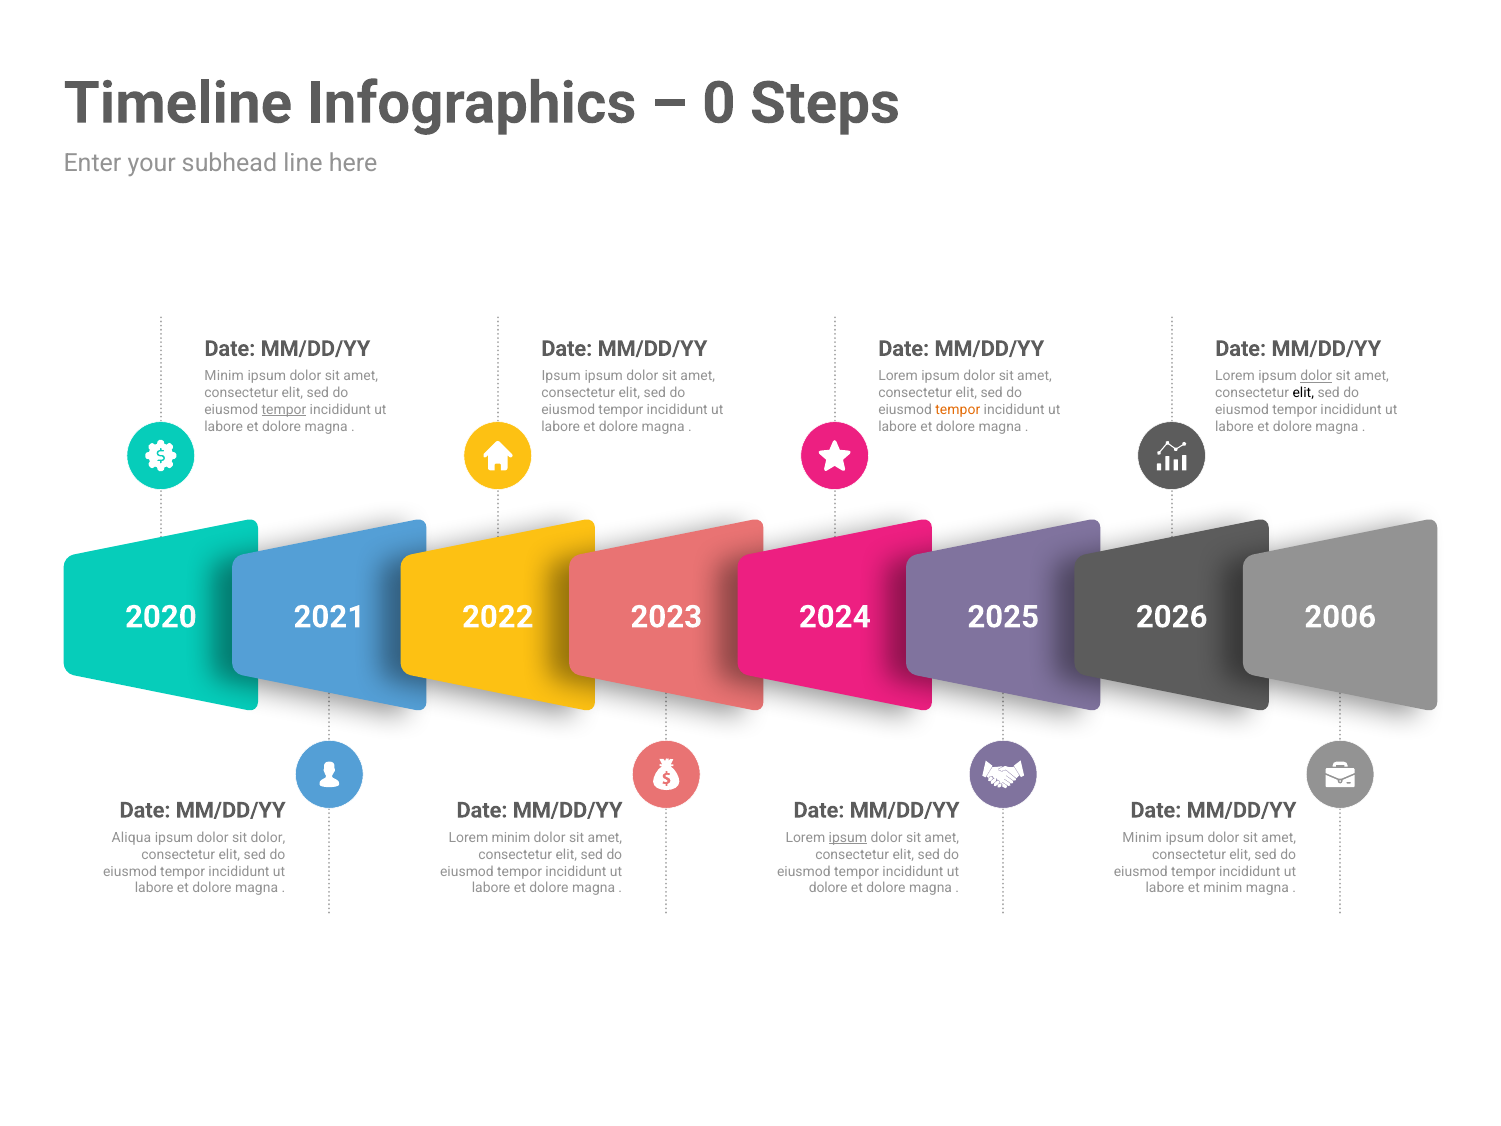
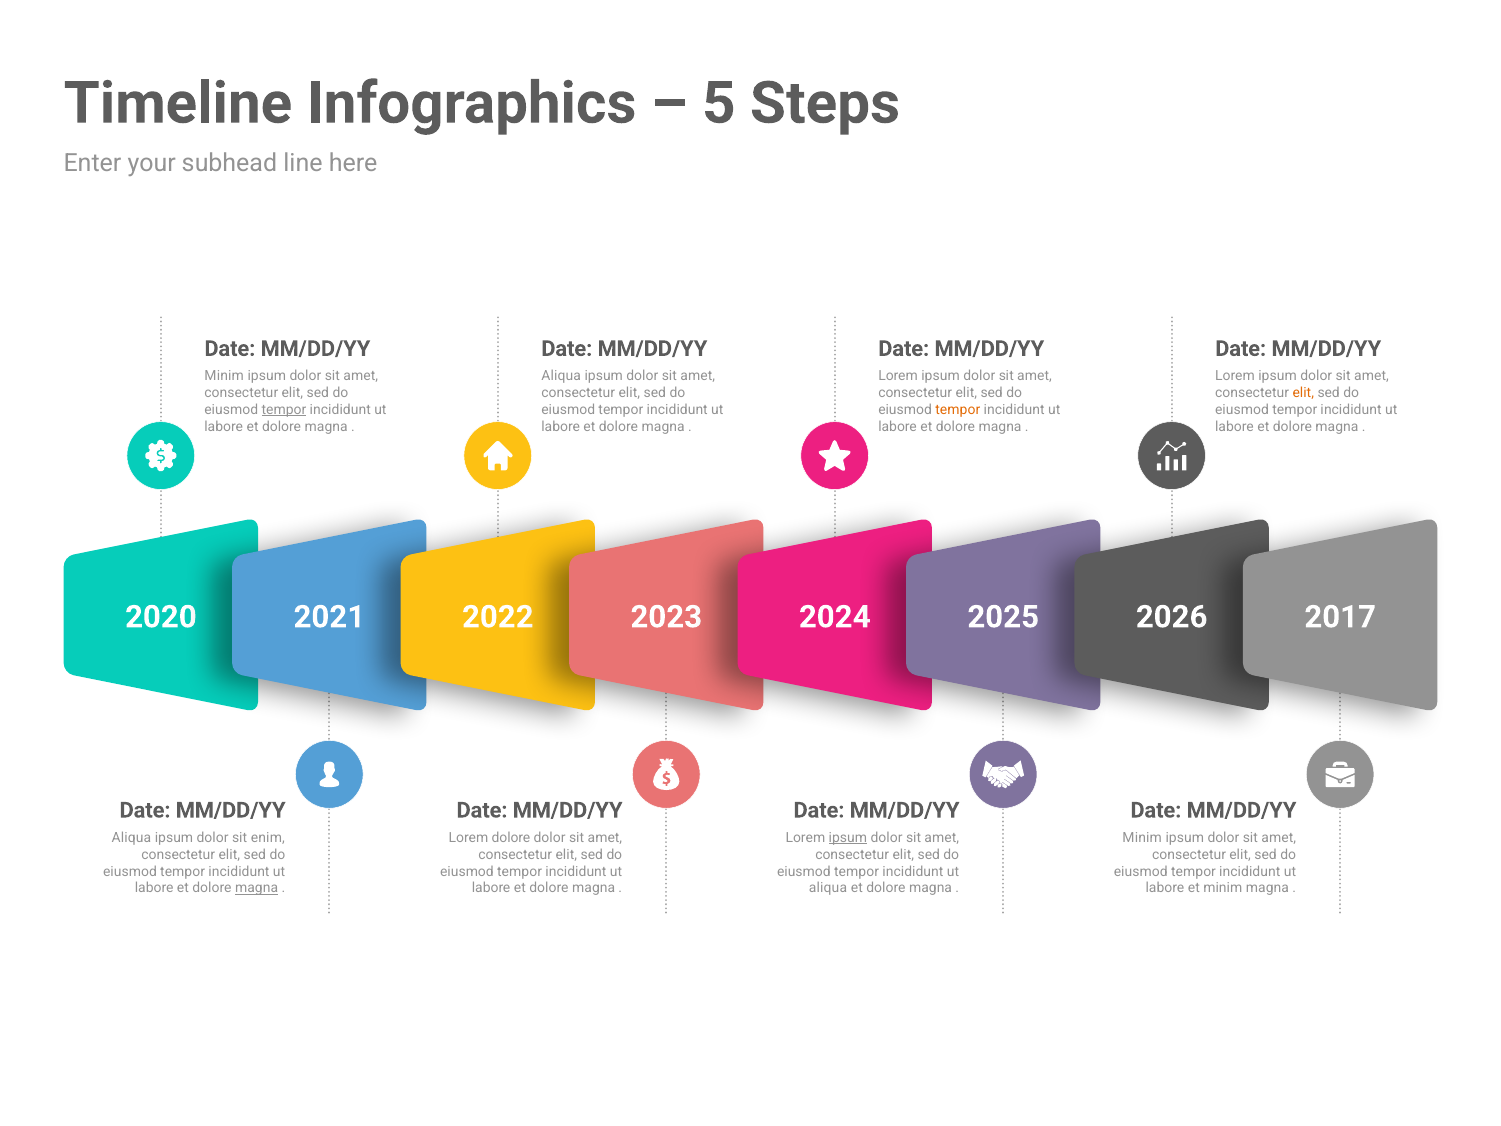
0: 0 -> 5
Ipsum at (561, 376): Ipsum -> Aliqua
dolor at (1316, 376) underline: present -> none
elit at (1303, 393) colour: black -> orange
2006: 2006 -> 2017
sit dolor: dolor -> enim
Lorem minim: minim -> dolore
magna at (257, 888) underline: none -> present
dolore at (828, 888): dolore -> aliqua
